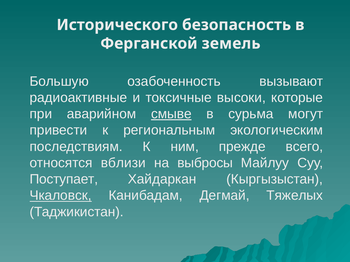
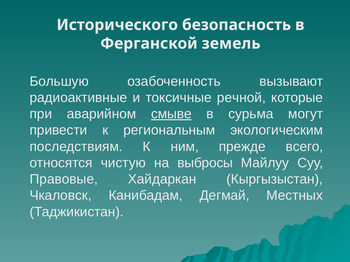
высоки: высоки -> речной
вблизи: вблизи -> чистую
Поступает: Поступает -> Правовые
Чкаловск underline: present -> none
Тяжелых: Тяжелых -> Местных
